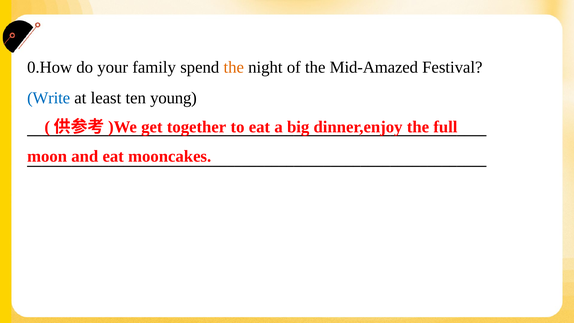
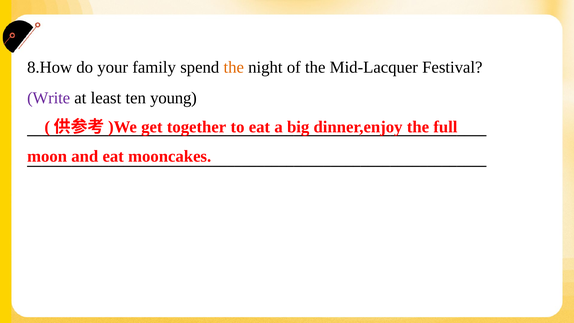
0.How: 0.How -> 8.How
Mid-Amazed: Mid-Amazed -> Mid-Lacquer
Write colour: blue -> purple
